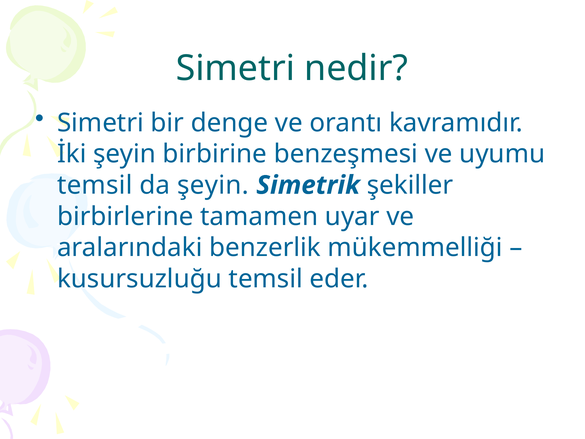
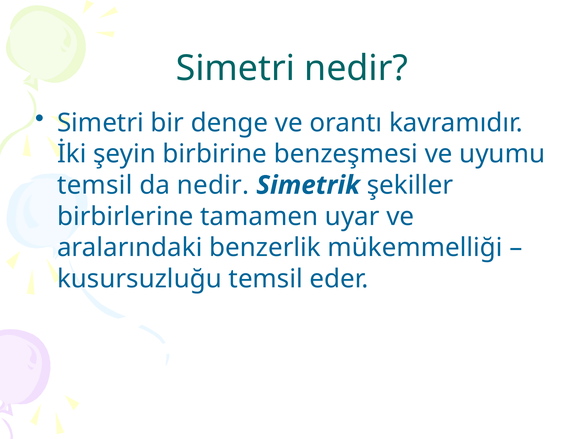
da şeyin: şeyin -> nedir
